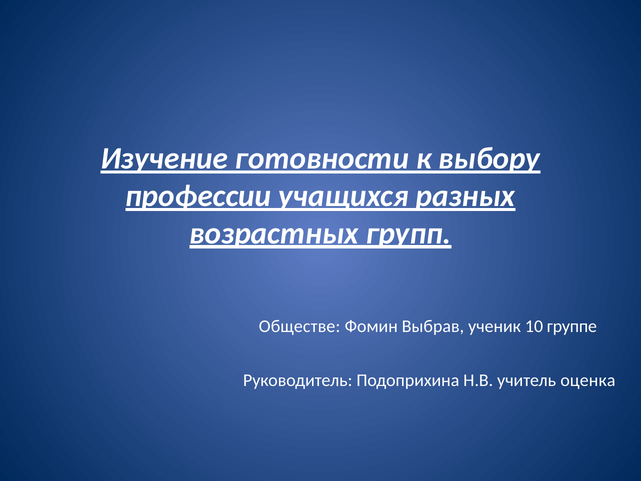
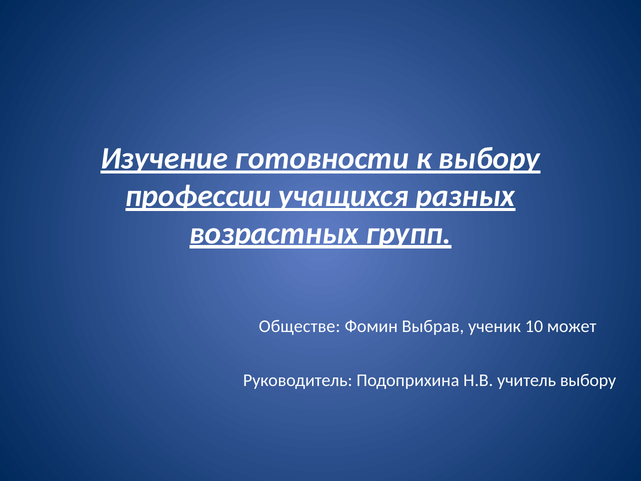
группе: группе -> может
учитель оценка: оценка -> выбору
